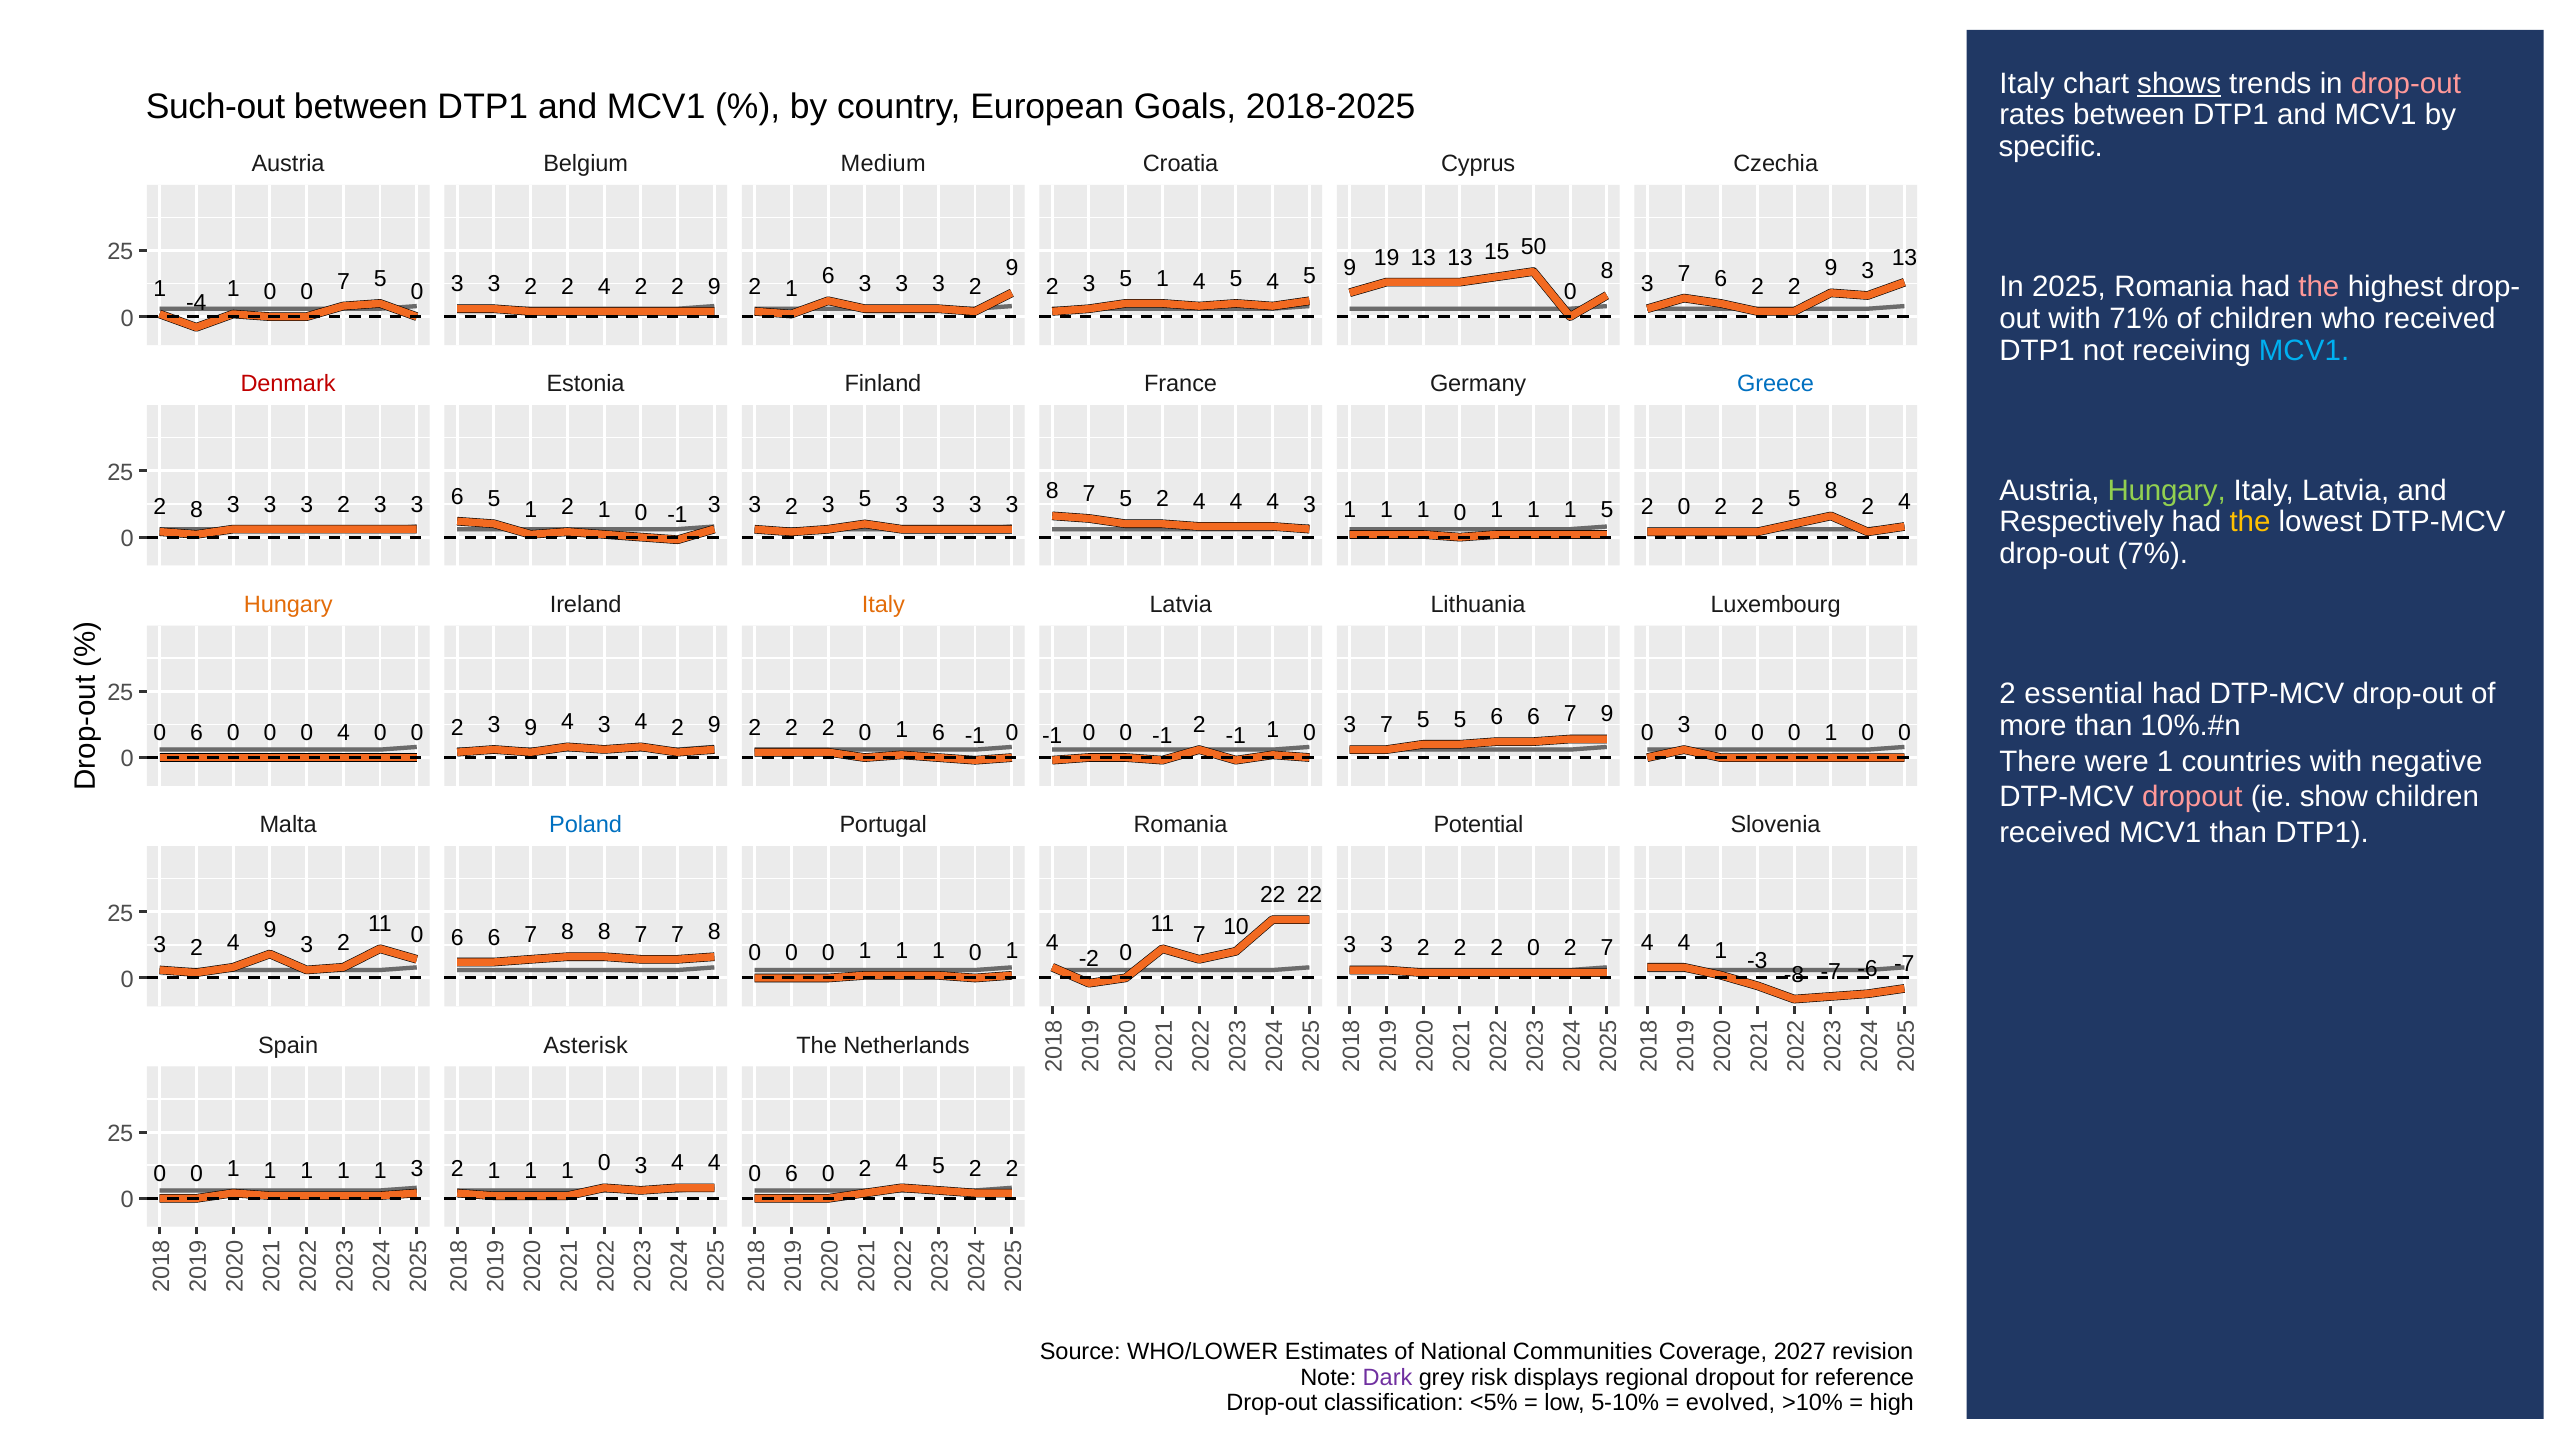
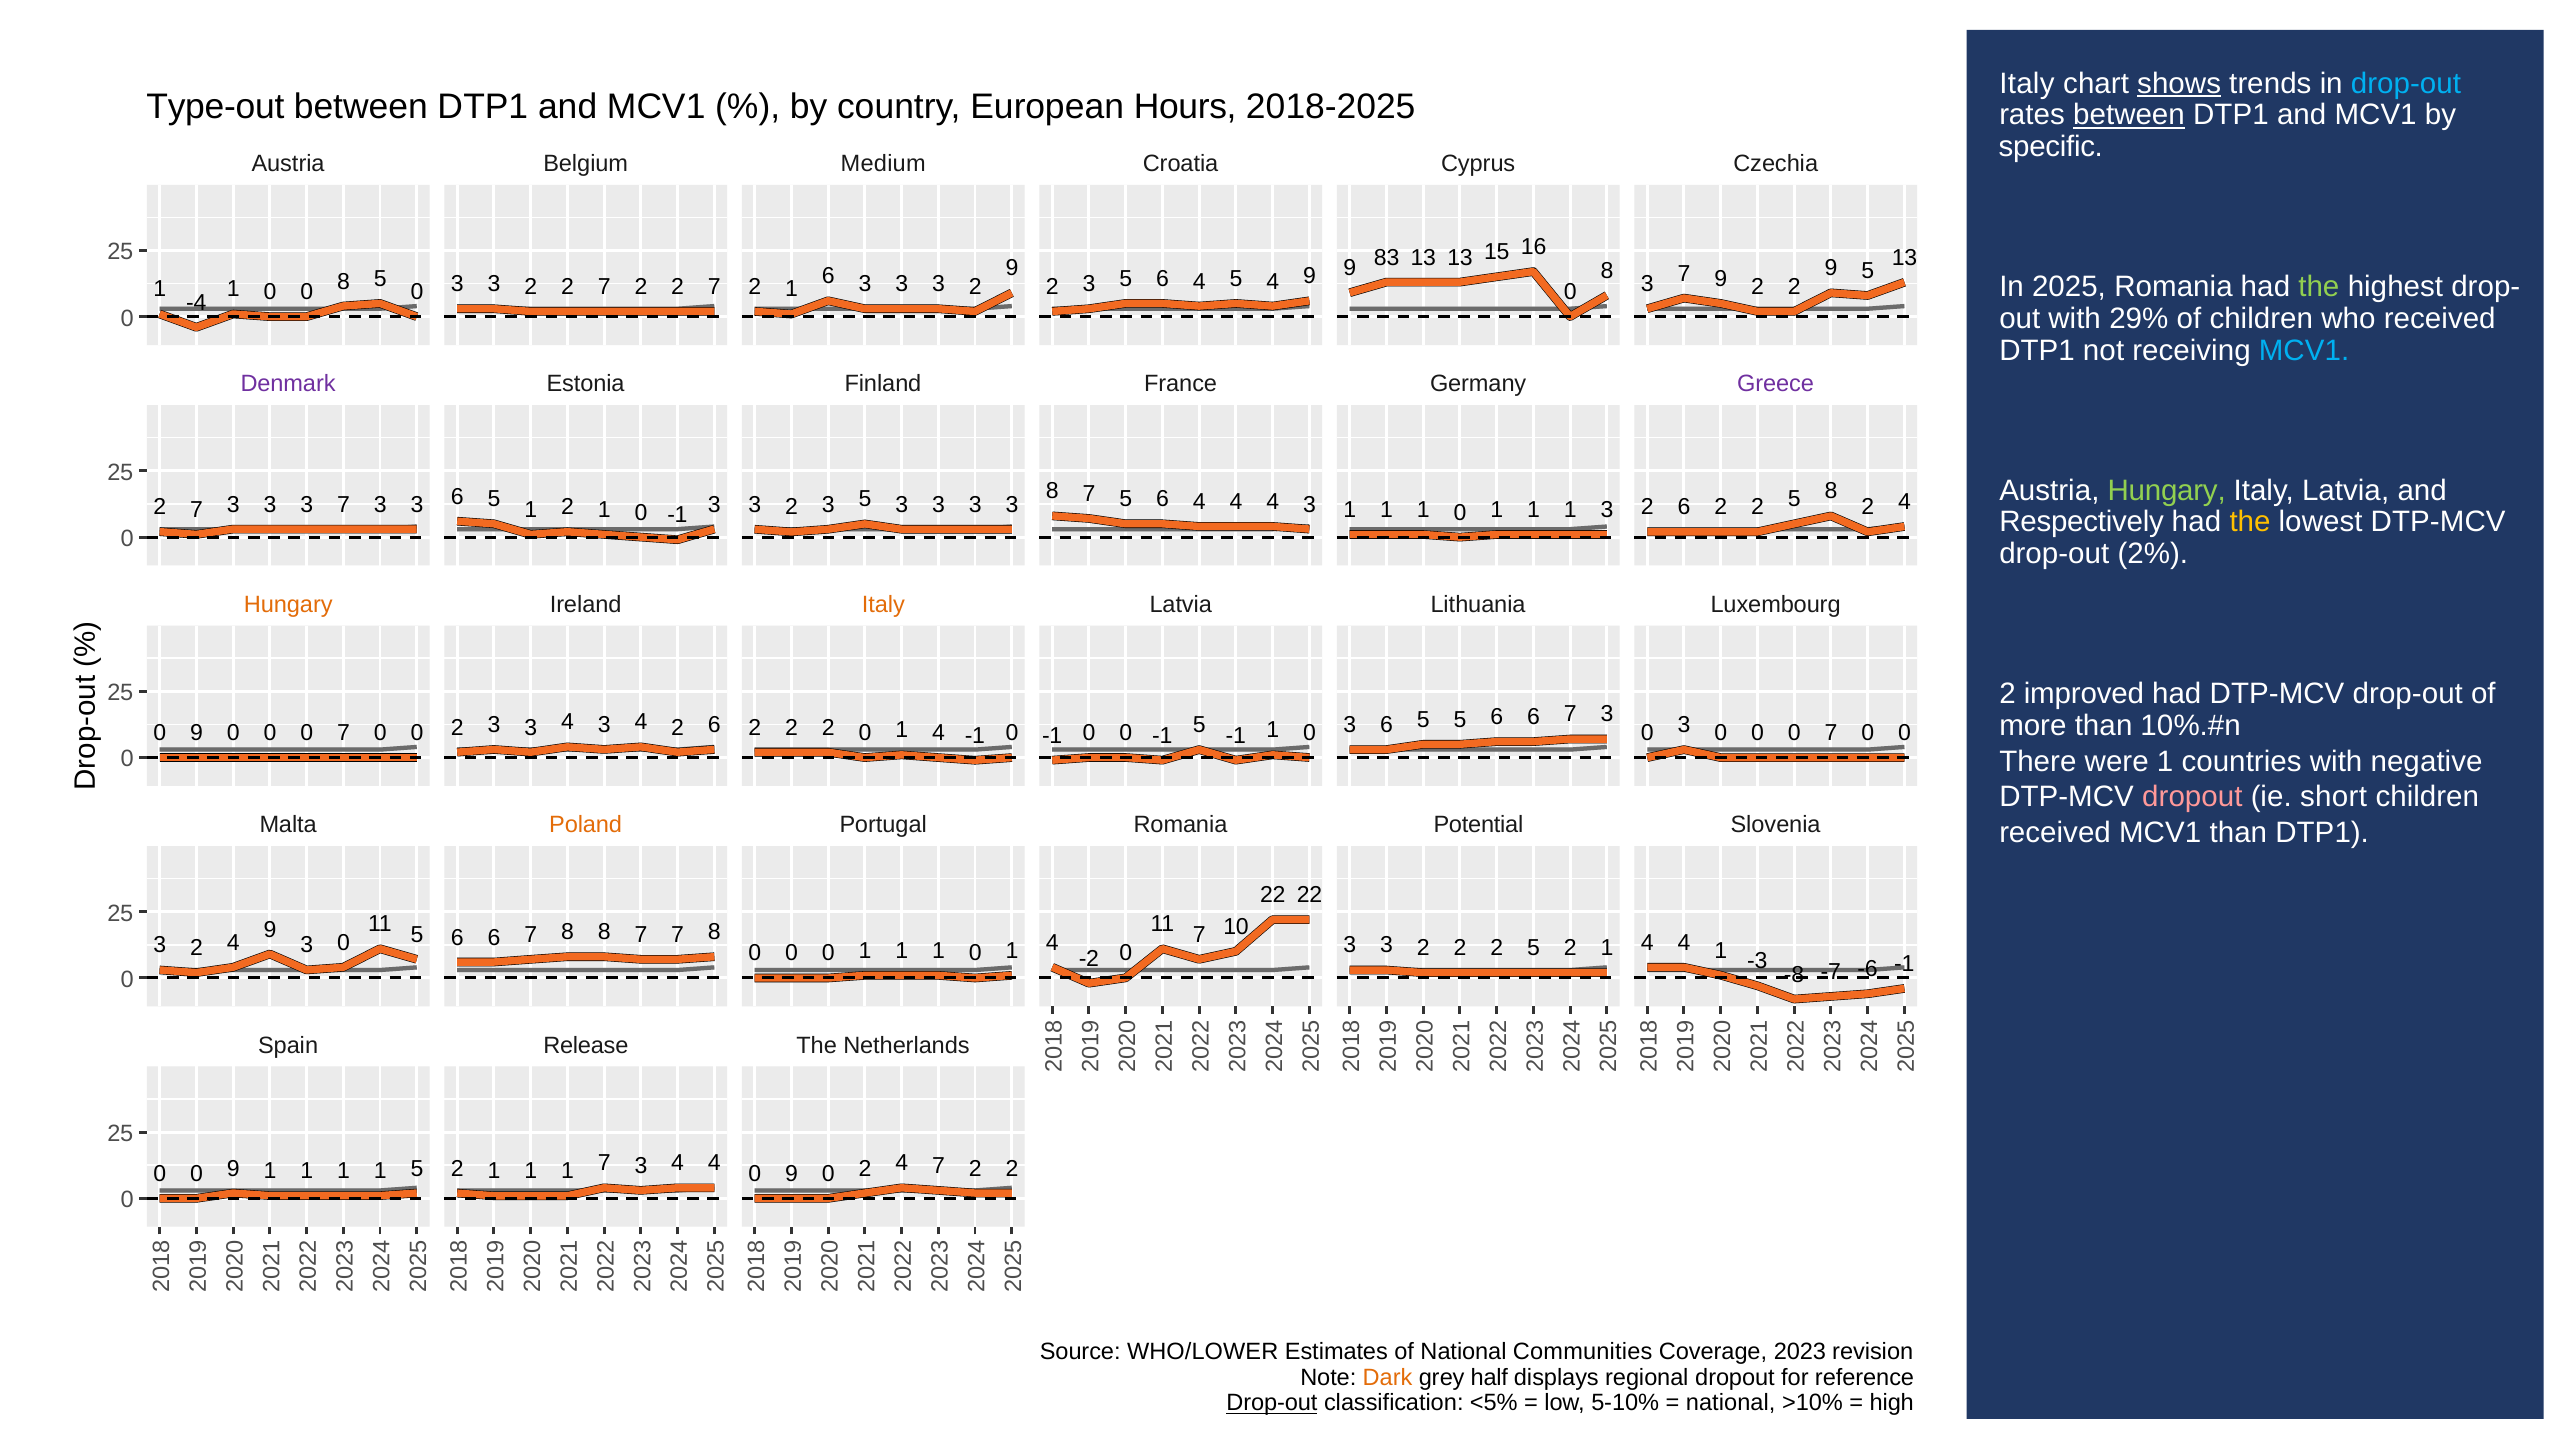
drop-out at (2406, 83) colour: pink -> light blue
Such-out: Such-out -> Type-out
Goals: Goals -> Hours
between at (2129, 115) underline: none -> present
19: 19 -> 83
50: 50 -> 16
3 at (1868, 271): 3 -> 5
the at (2319, 287) colour: pink -> light green
3 2 2 4: 4 -> 7
9 at (714, 287): 9 -> 7
7 6: 6 -> 9
3 5 1: 1 -> 6
5 4 5: 5 -> 9
0 0 7: 7 -> 8
71%: 71% -> 29%
Denmark colour: red -> purple
Greece colour: blue -> purple
7 5 2: 2 -> 6
8 at (196, 510): 8 -> 7
2 at (343, 504): 2 -> 7
0 at (1684, 507): 0 -> 6
1 1 5: 5 -> 3
7%: 7% -> 2%
essential: essential -> improved
7 at (1387, 725): 7 -> 6
6 7 9: 9 -> 3
2 3 9: 9 -> 3
4 2 9: 9 -> 6
0 1 6: 6 -> 4
6 at (196, 733): 6 -> 9
4 at (343, 733): 4 -> 7
1 at (1831, 733): 1 -> 7
-1 2: 2 -> 5
show: show -> short
Poland colour: blue -> orange
11 0: 0 -> 5
2 at (343, 943): 2 -> 0
0 at (1534, 948): 0 -> 5
7 at (1607, 948): 7 -> 1
-6 -7: -7 -> -1
Asterisk: Asterisk -> Release
0 at (604, 1163): 0 -> 7
1 at (233, 1168): 1 -> 9
1 3: 3 -> 5
6 at (792, 1174): 6 -> 9
2 4 5: 5 -> 7
2027: 2027 -> 2023
Dark colour: purple -> orange
risk: risk -> half
Drop-out at (1272, 1403) underline: none -> present
evolved at (1731, 1403): evolved -> national
